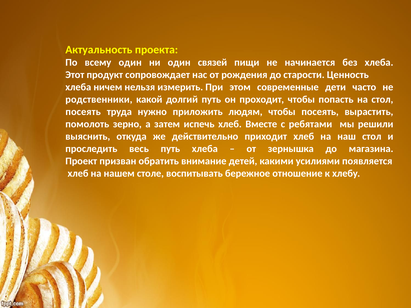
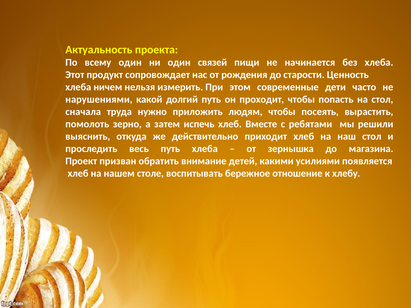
родственники: родственники -> нарушениями
посеять at (83, 112): посеять -> сначала
